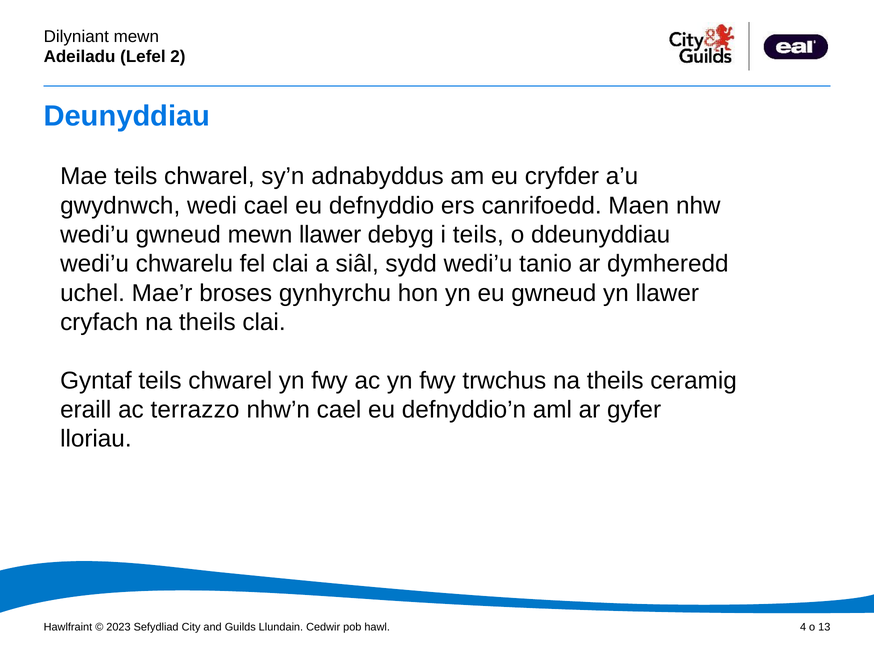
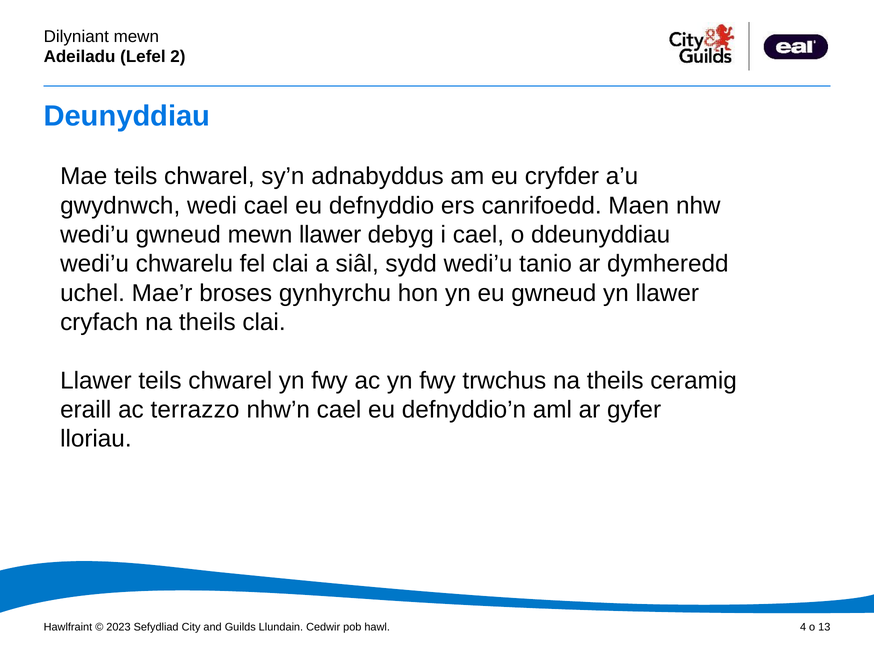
i teils: teils -> cael
Gyntaf at (96, 380): Gyntaf -> Llawer
